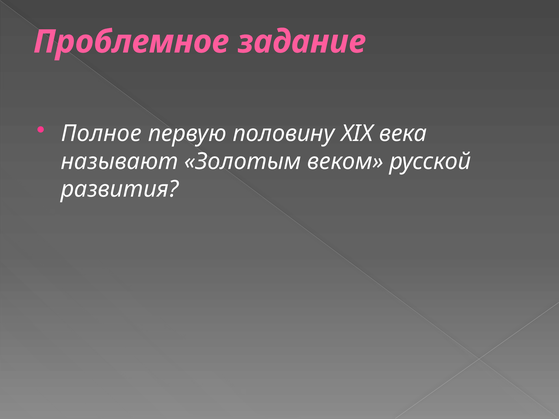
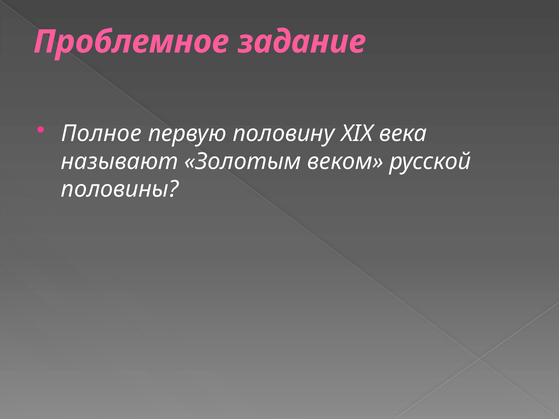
развития: развития -> половины
